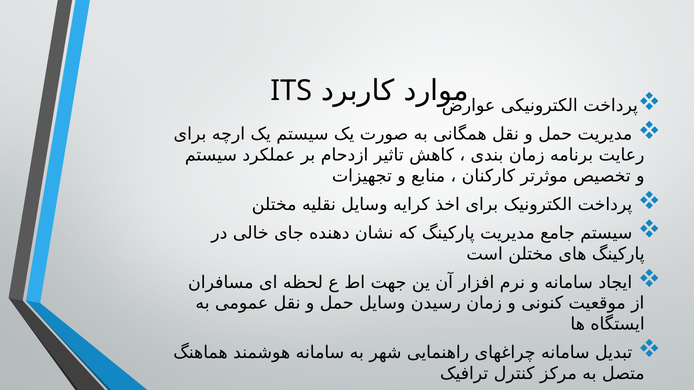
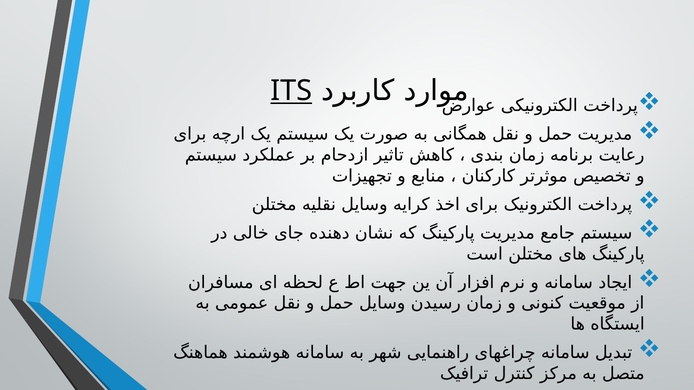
ITS underline: none -> present
